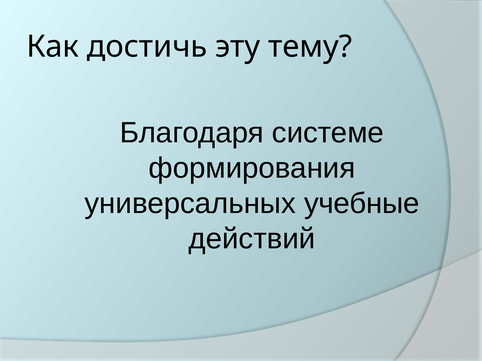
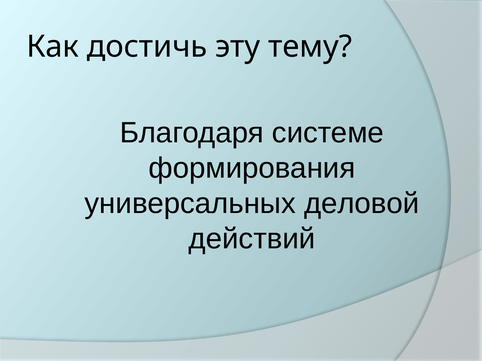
учебные: учебные -> деловой
